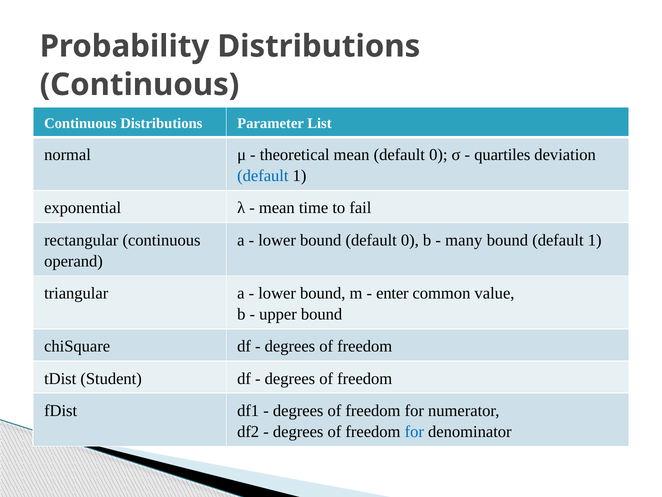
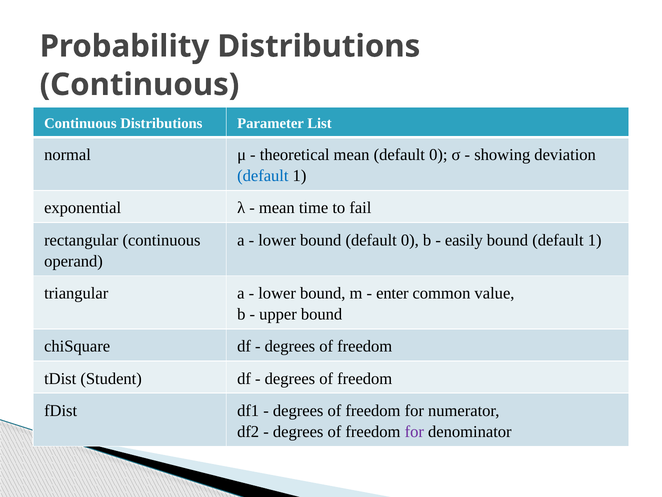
quartiles: quartiles -> showing
many: many -> easily
for at (414, 431) colour: blue -> purple
